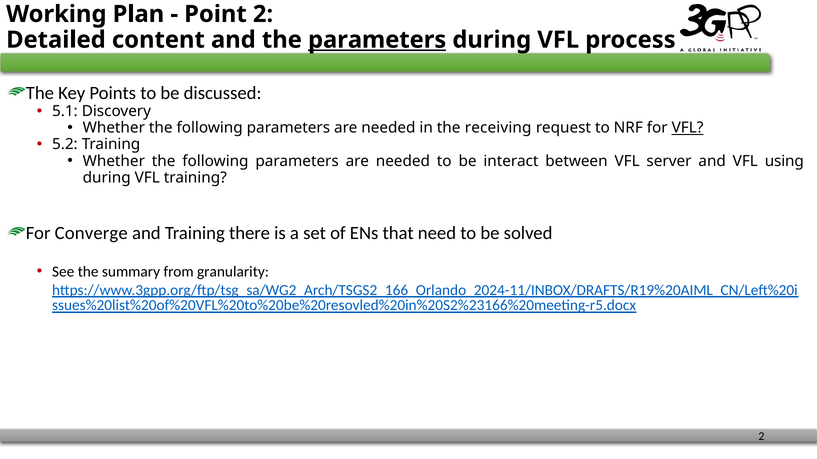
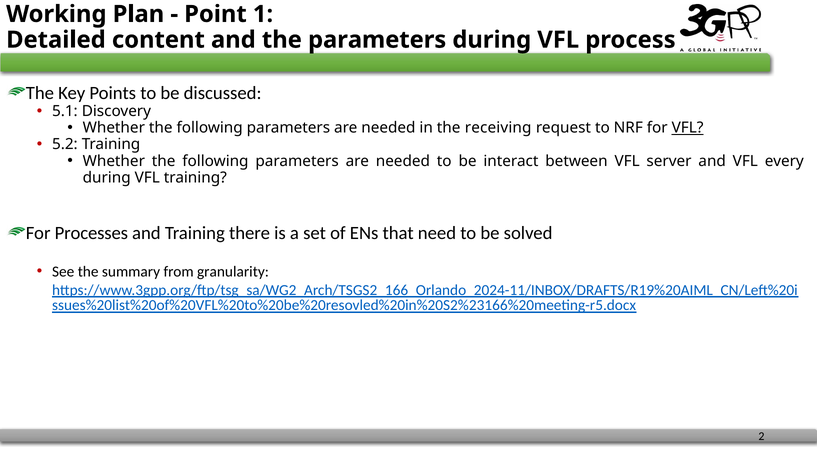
Point 2: 2 -> 1
parameters at (377, 40) underline: present -> none
using: using -> every
Converge: Converge -> Processes
